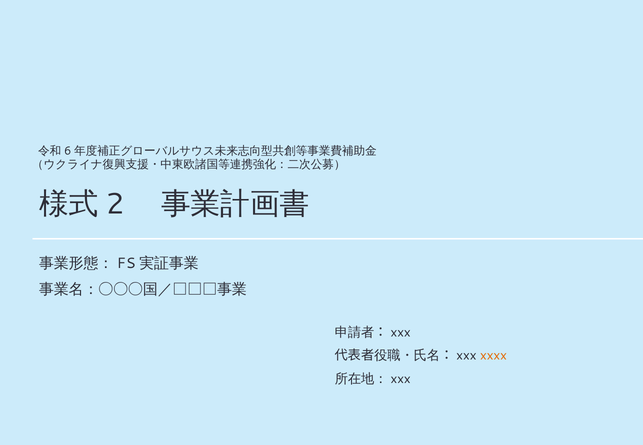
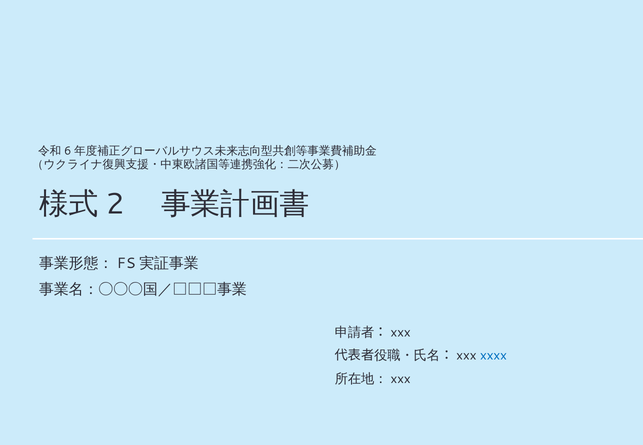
xxxx colour: orange -> blue
